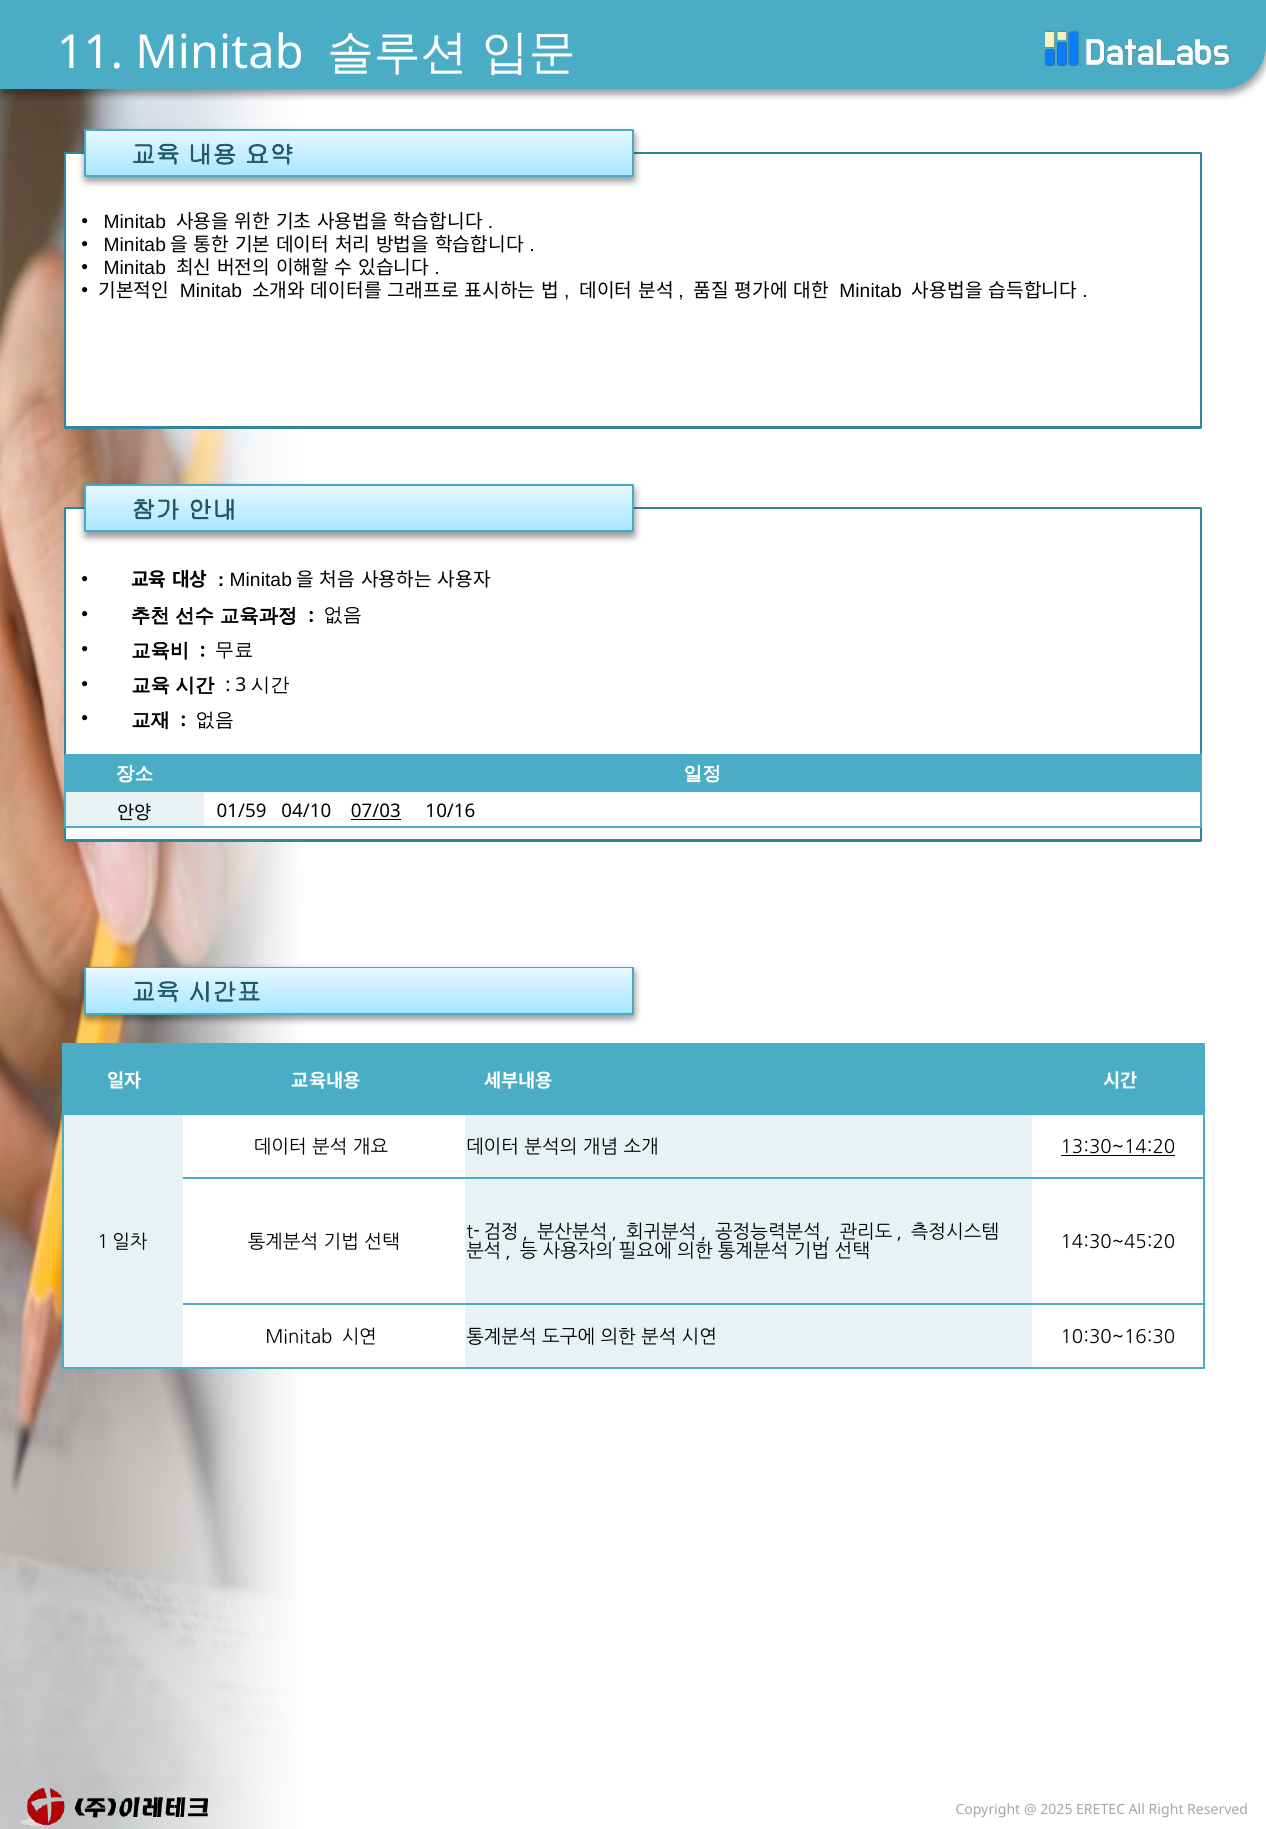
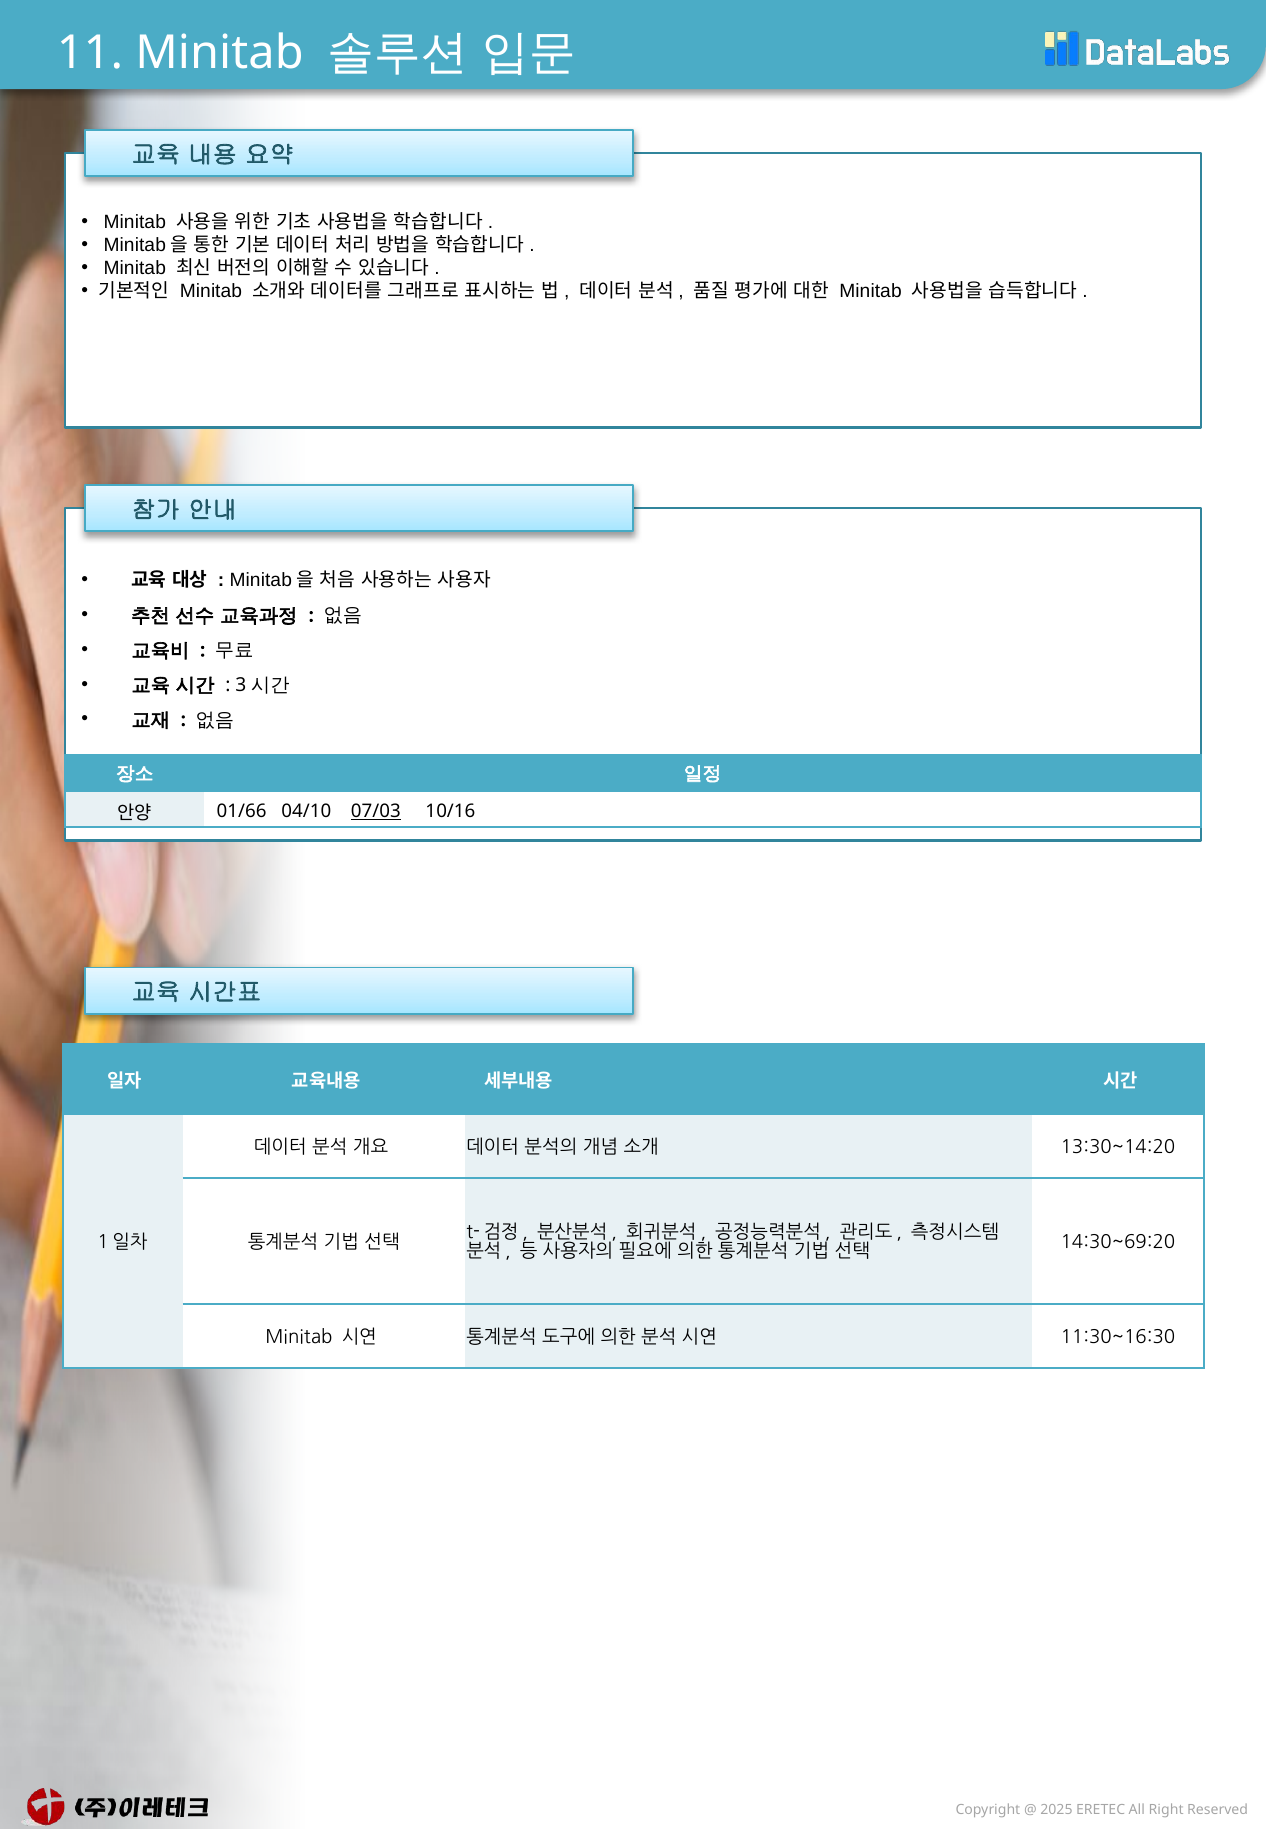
01/59: 01/59 -> 01/66
13:30~14:20 underline: present -> none
14:30~45:20: 14:30~45:20 -> 14:30~69:20
10:30~16:30: 10:30~16:30 -> 11:30~16:30
